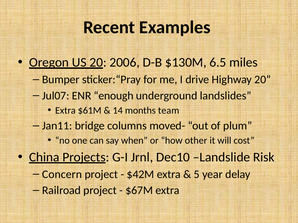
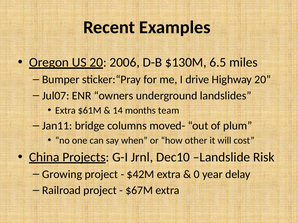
enough: enough -> owners
Concern: Concern -> Growing
5: 5 -> 0
